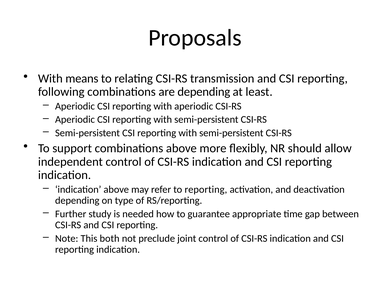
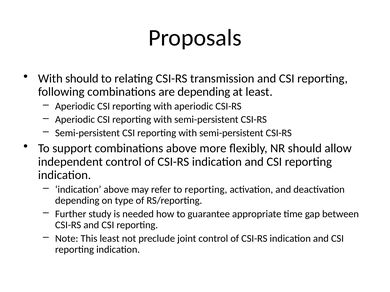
With means: means -> should
This both: both -> least
